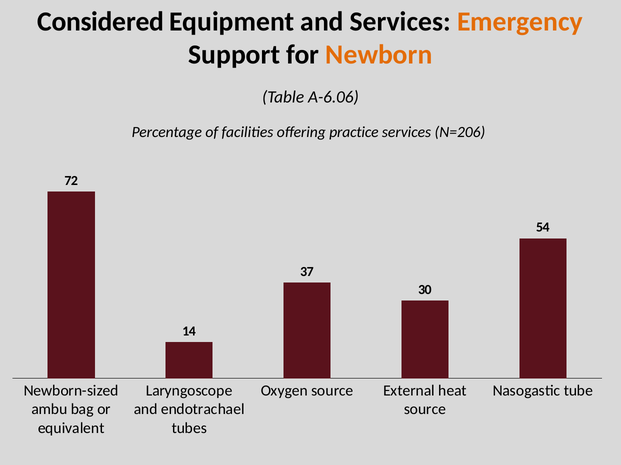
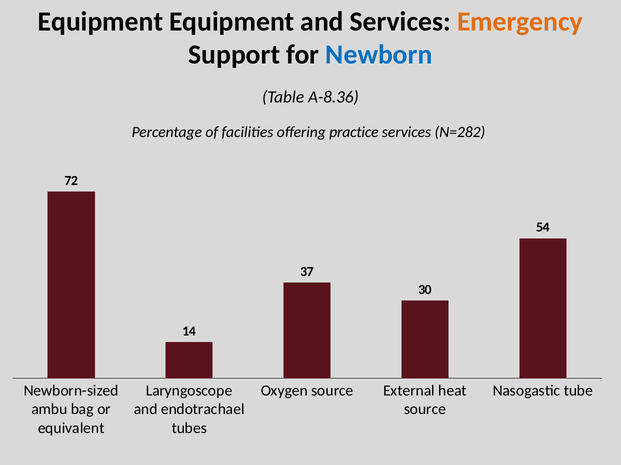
Considered at (101, 22): Considered -> Equipment
Newborn colour: orange -> blue
A-6.06: A-6.06 -> A-8.36
N=206: N=206 -> N=282
